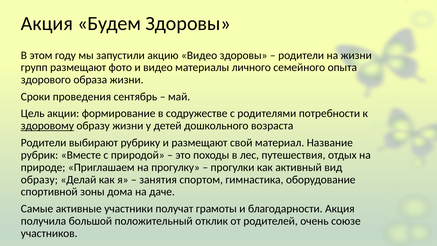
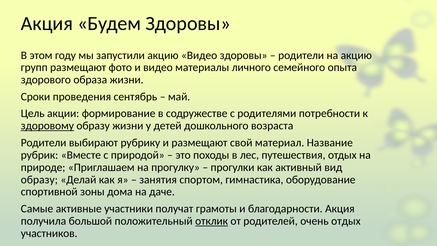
на жизни: жизни -> акцию
отклик underline: none -> present
очень союзе: союзе -> отдых
